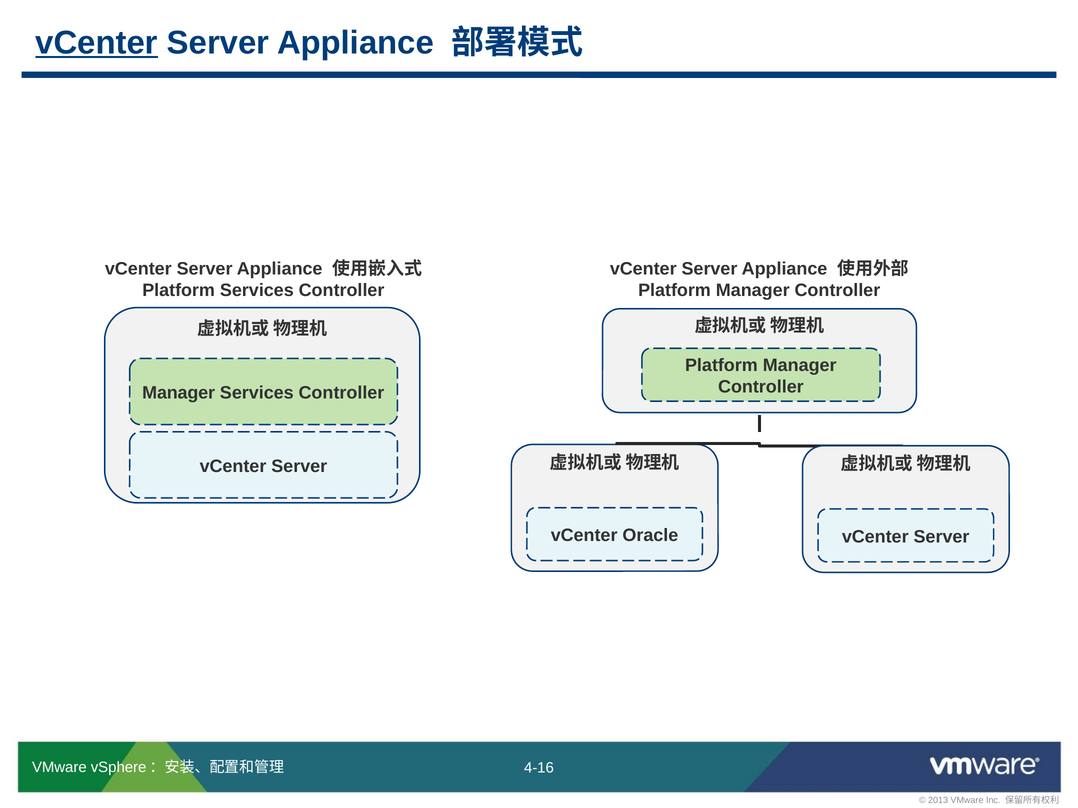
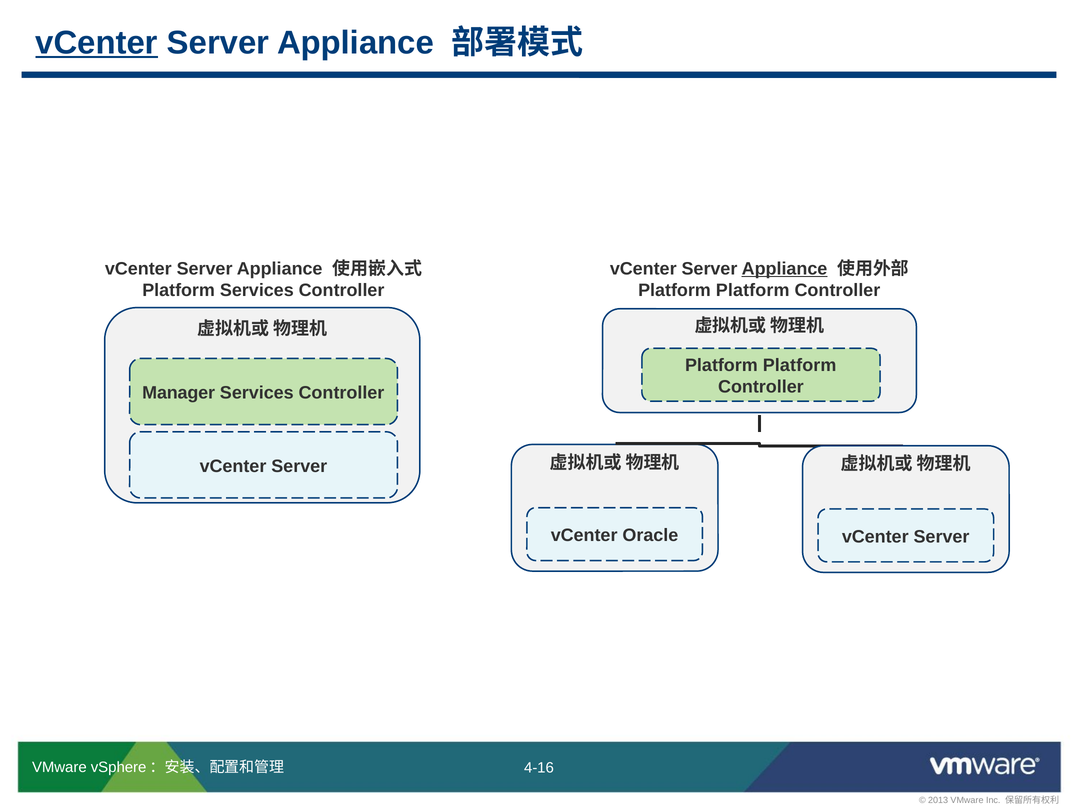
Appliance at (785, 269) underline: none -> present
Manager at (753, 291): Manager -> Platform
Manager at (800, 365): Manager -> Platform
